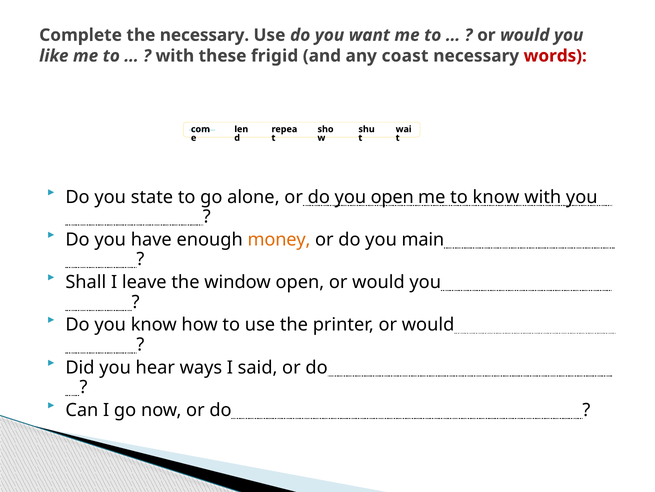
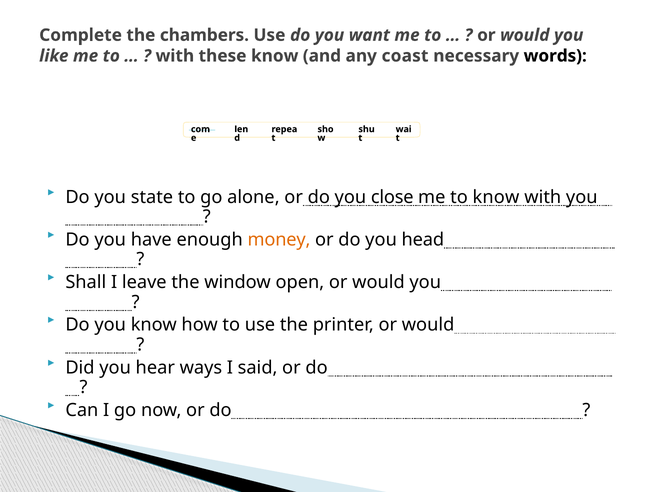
the necessary: necessary -> chambers
these frigid: frigid -> know
words colour: red -> black
you open: open -> close
main: main -> head
